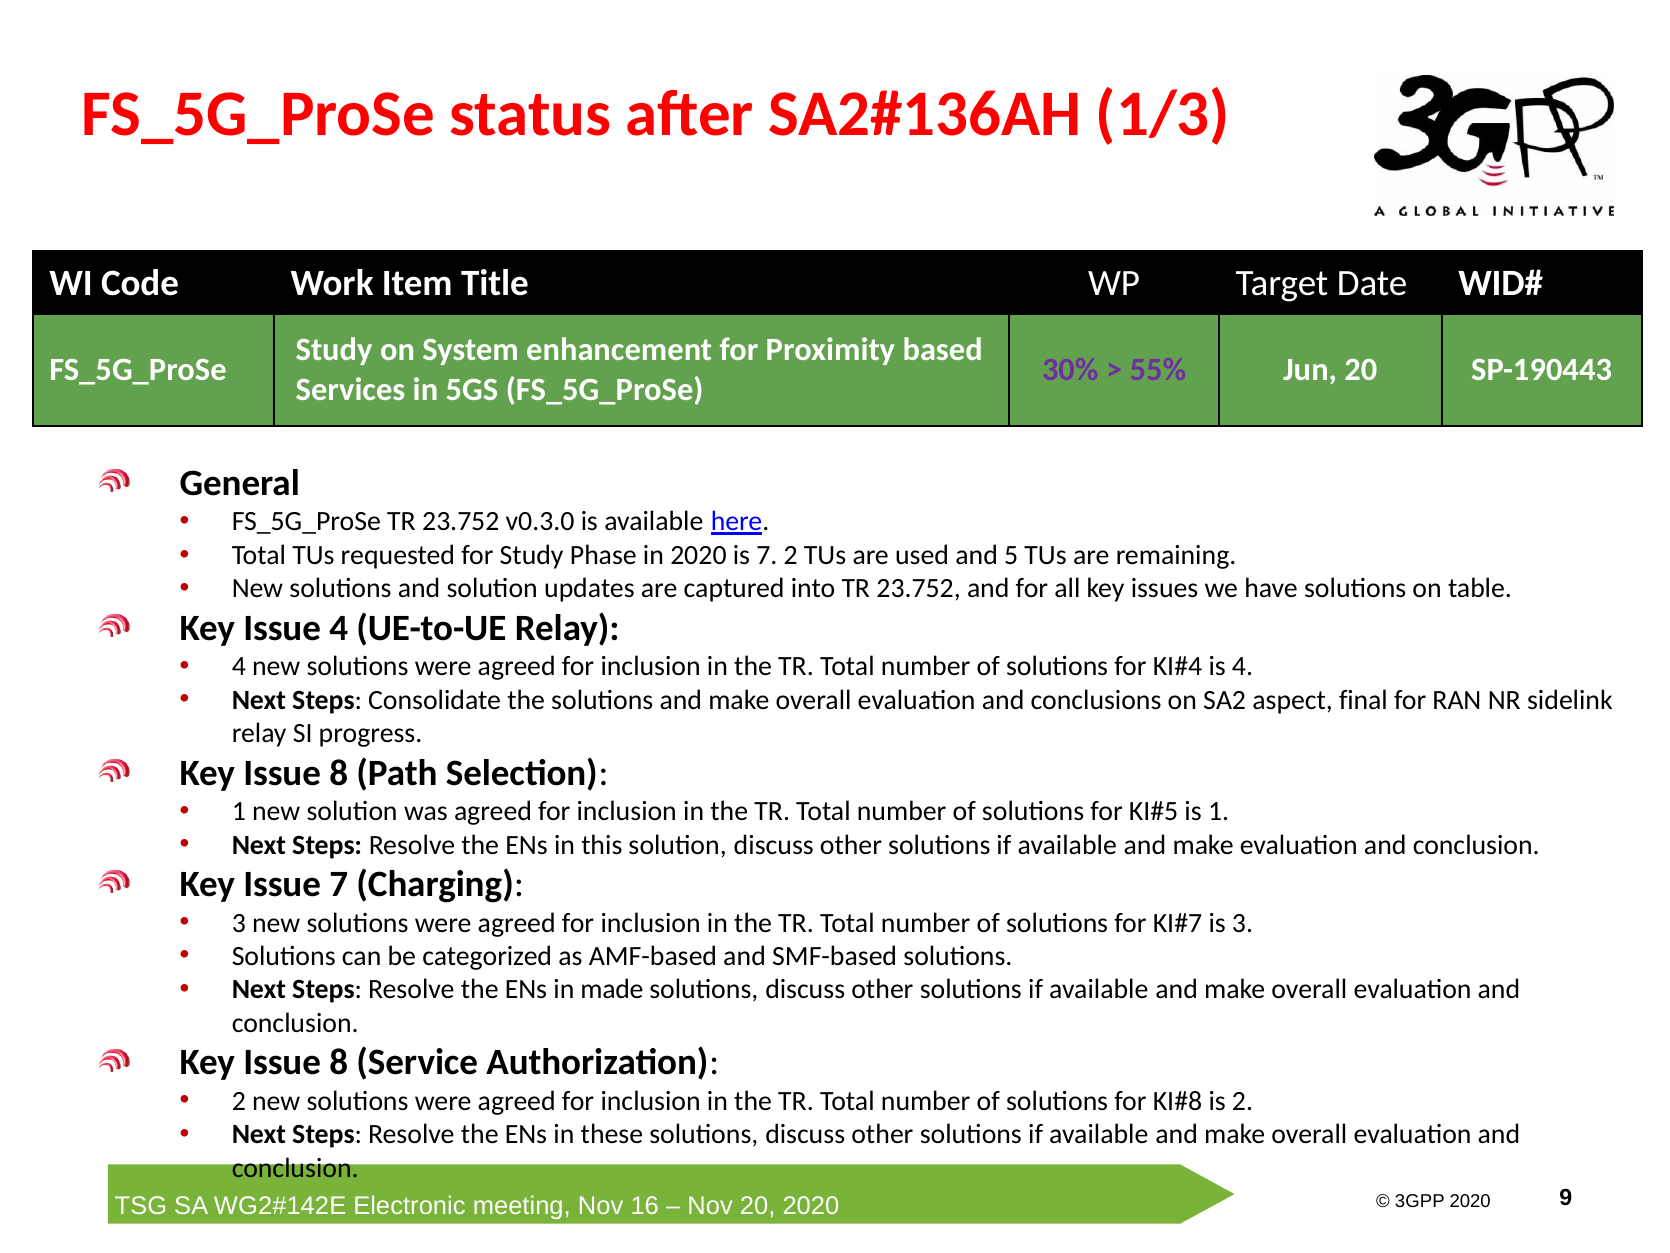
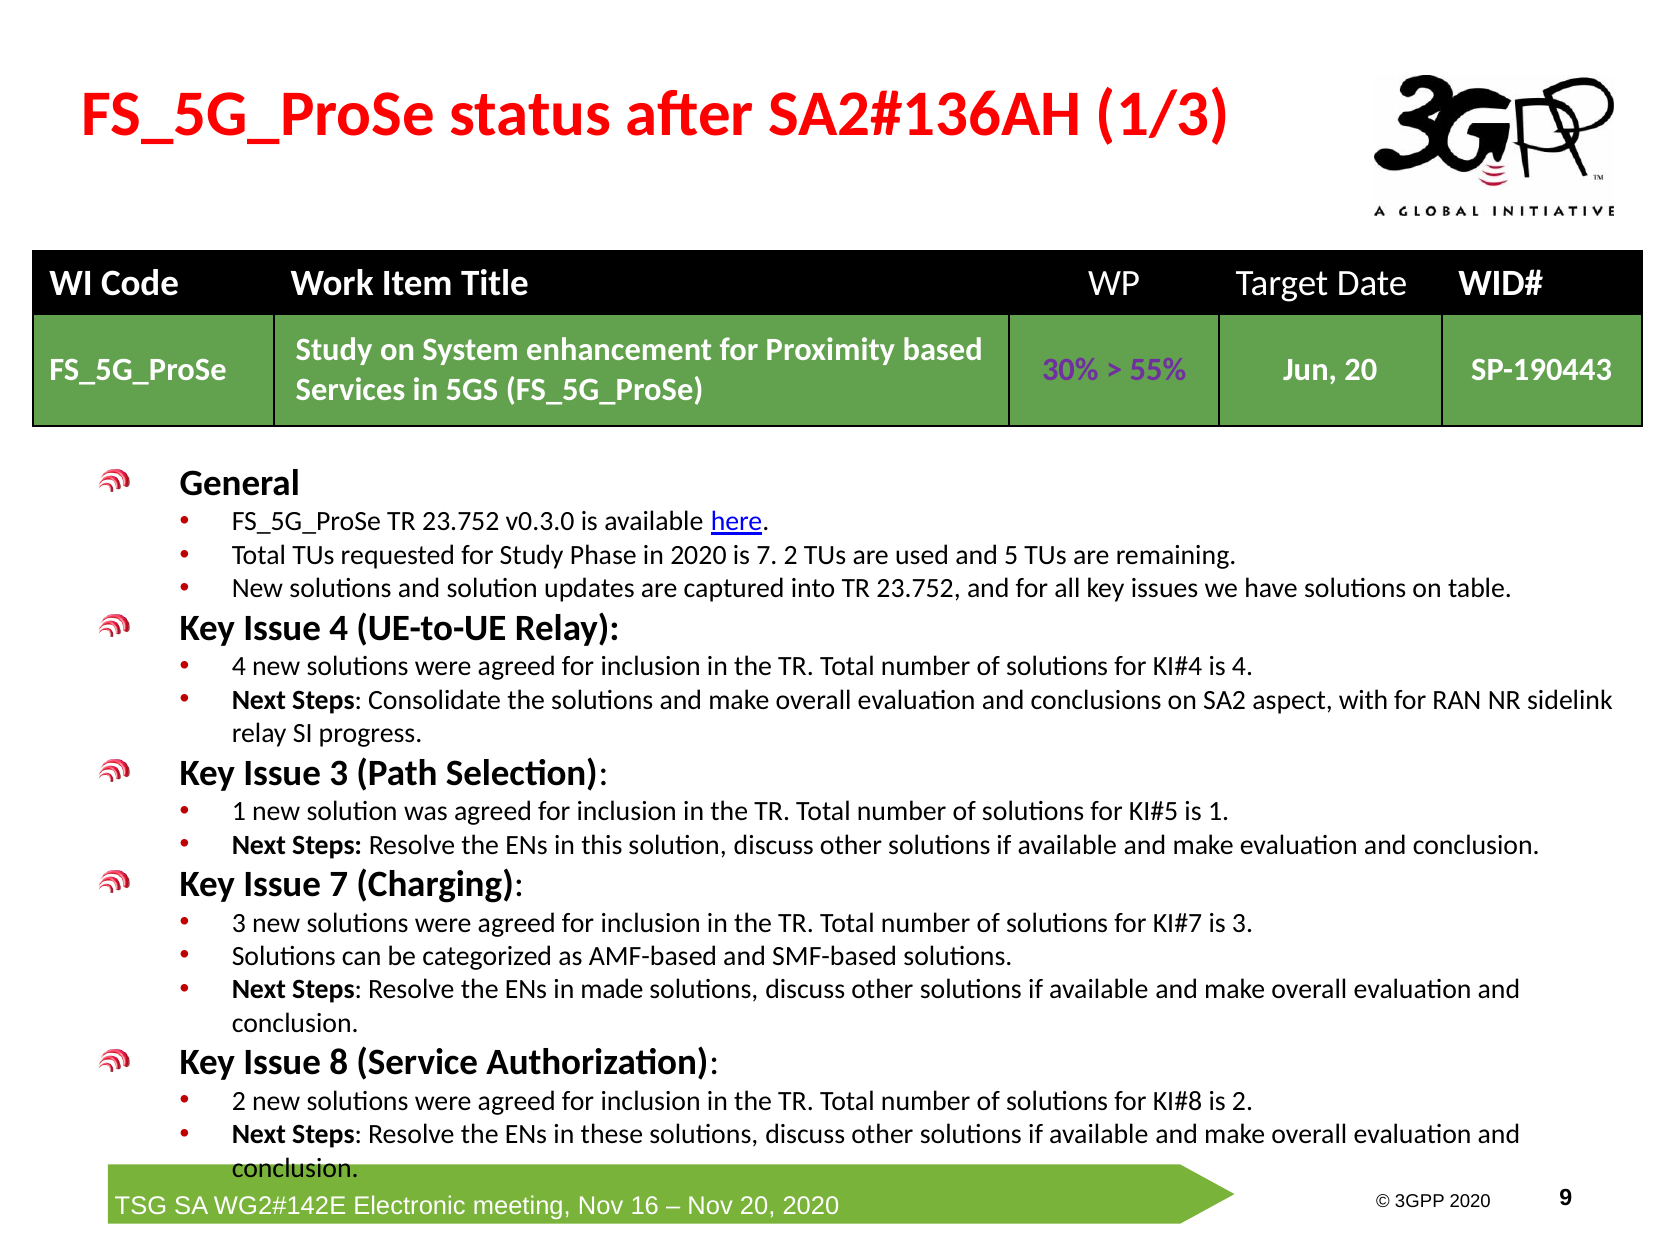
final: final -> with
8 at (339, 773): 8 -> 3
